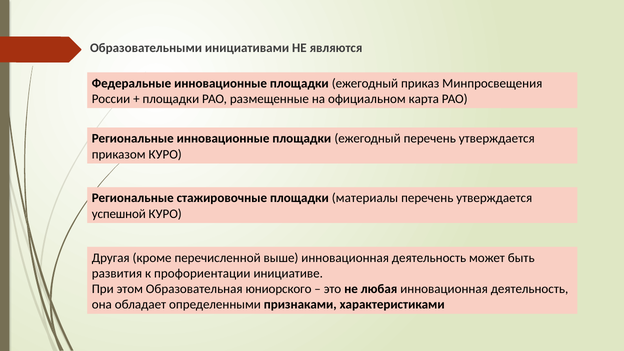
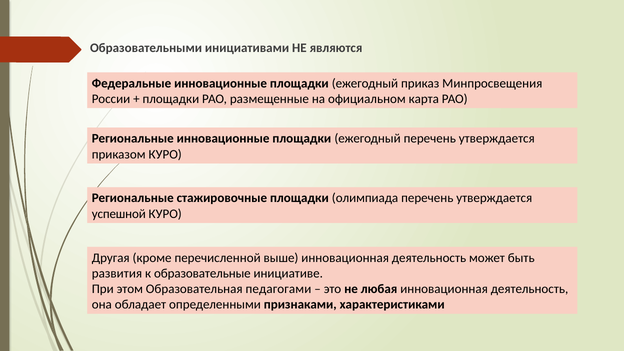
материалы: материалы -> олимпиада
профориентации: профориентации -> образовательные
юниорского: юниорского -> педагогами
